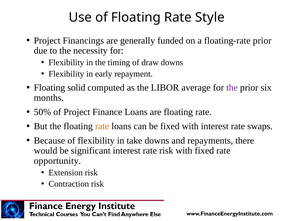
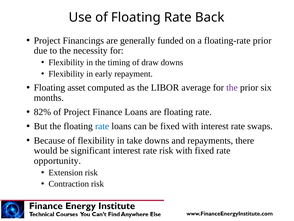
Style: Style -> Back
solid: solid -> asset
50%: 50% -> 82%
rate at (102, 126) colour: orange -> blue
